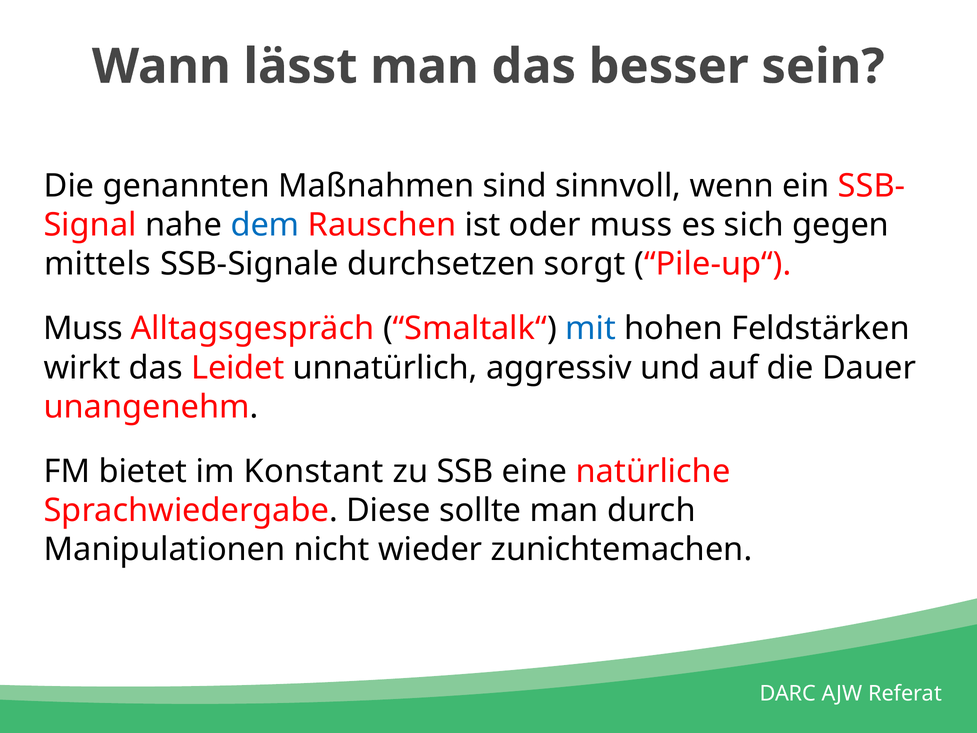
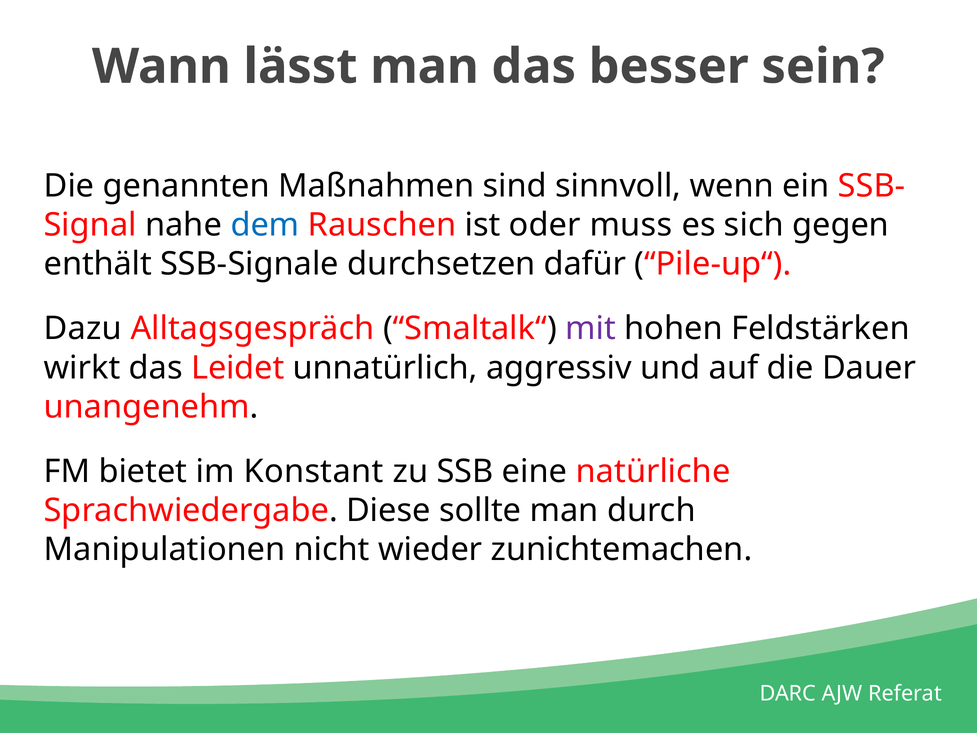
mittels: mittels -> enthält
sorgt: sorgt -> dafür
Muss at (83, 329): Muss -> Dazu
mit colour: blue -> purple
